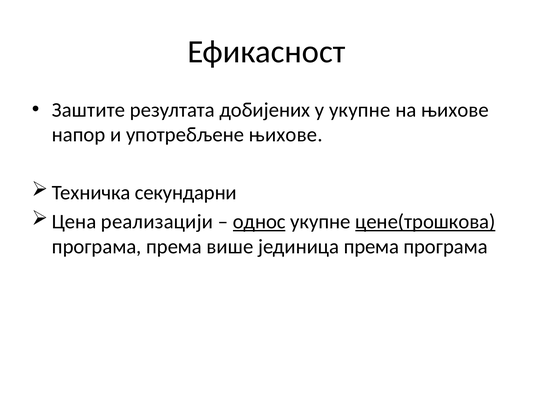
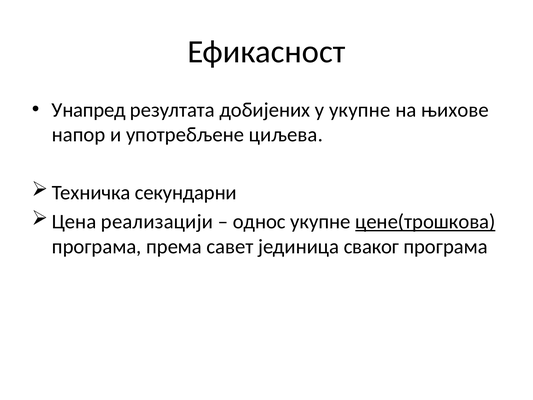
Заштите: Заштите -> Унапред
употребљене њихове: њихове -> циљева
однос underline: present -> none
више: више -> савет
јединица према: према -> сваког
